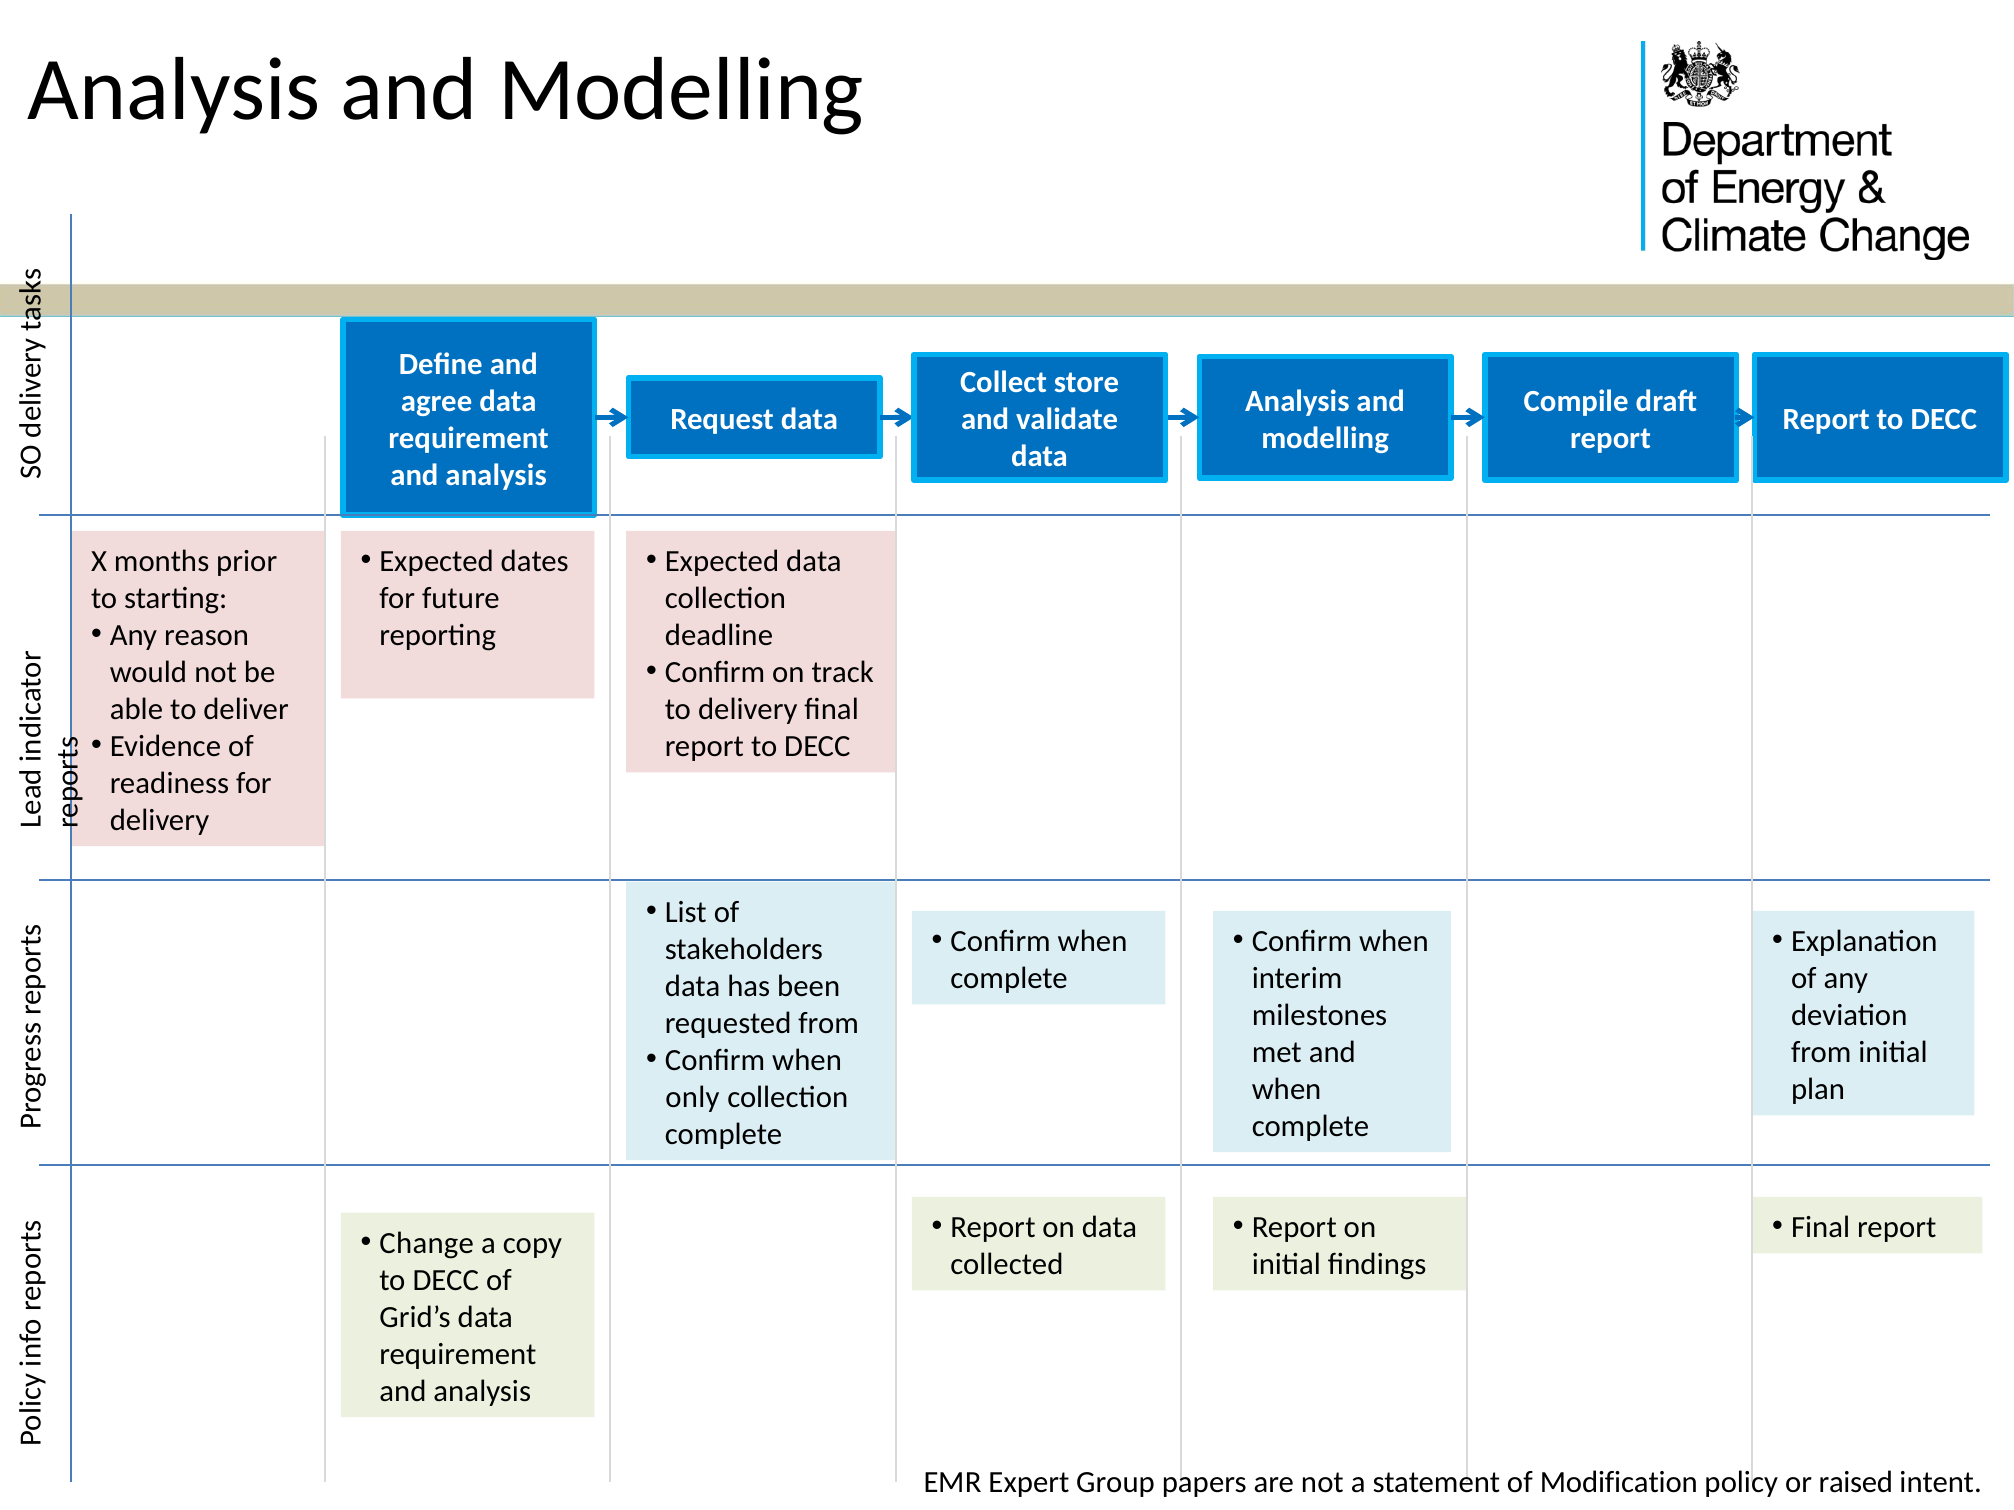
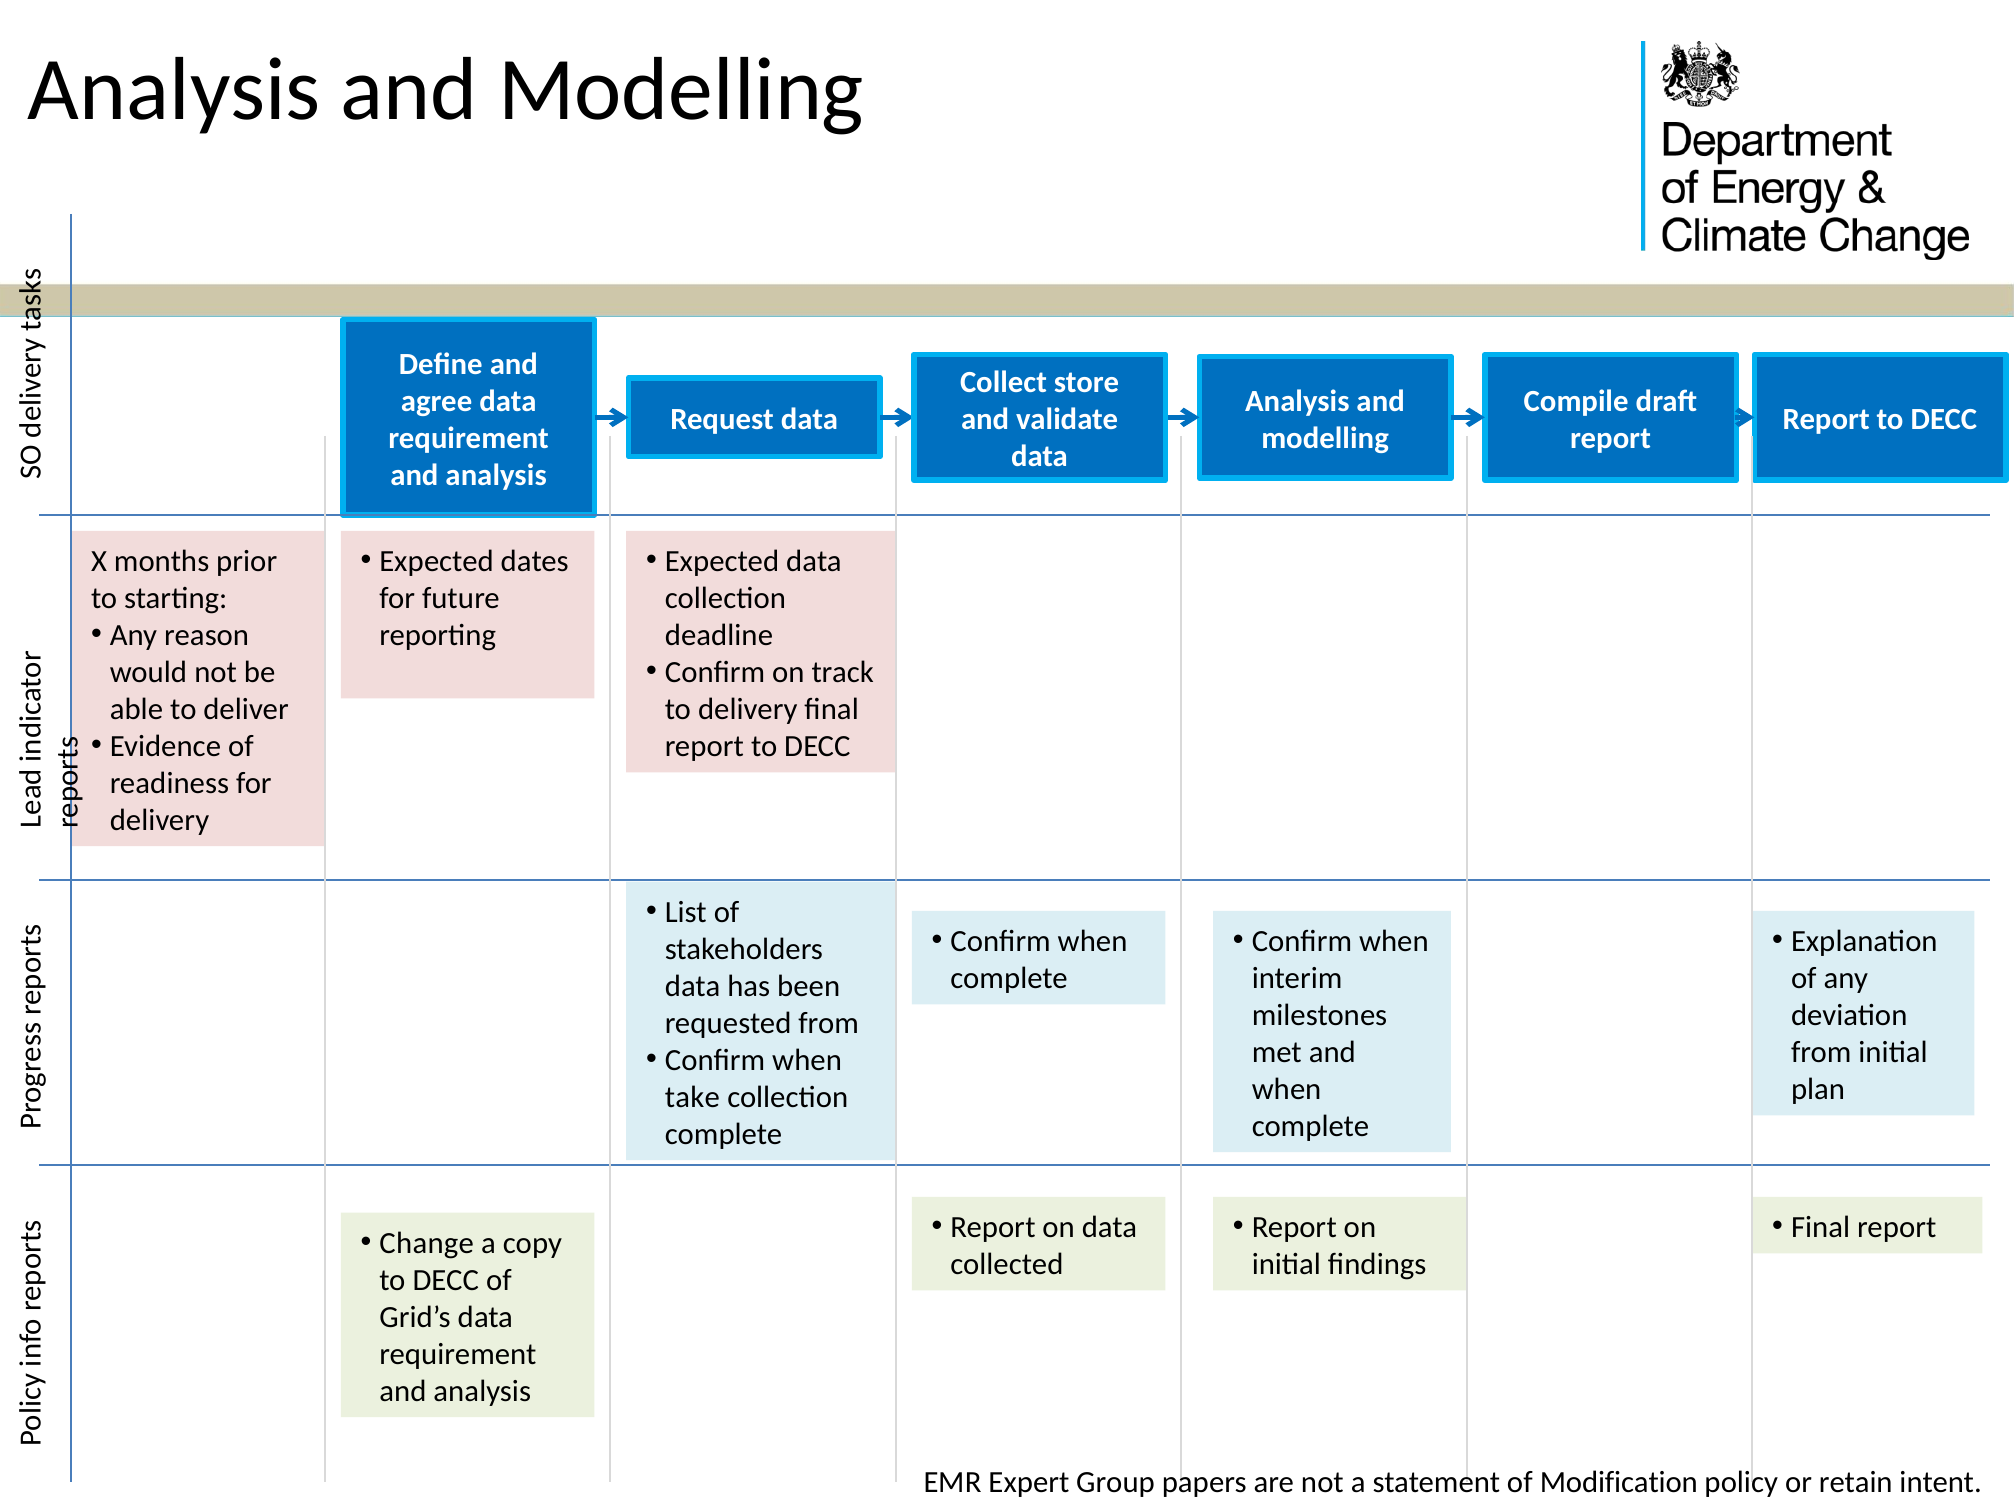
only: only -> take
raised: raised -> retain
